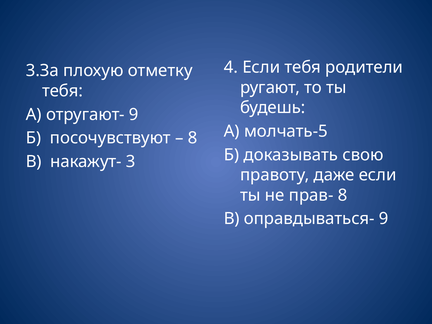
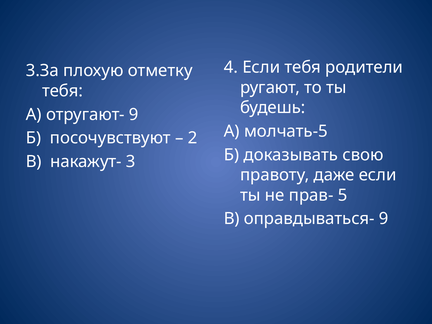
8 at (193, 138): 8 -> 2
прав- 8: 8 -> 5
